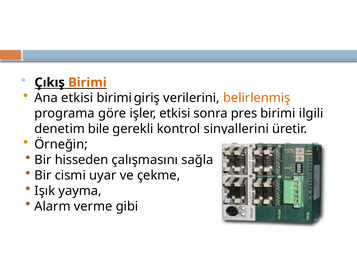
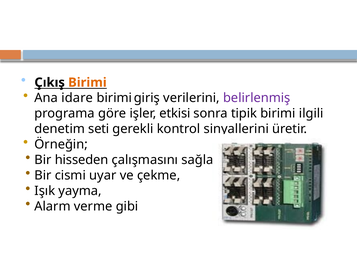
Ana etkisi: etkisi -> idare
belirlenmiş colour: orange -> purple
pres: pres -> tipik
bile: bile -> seti
